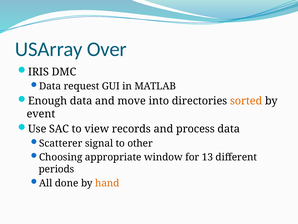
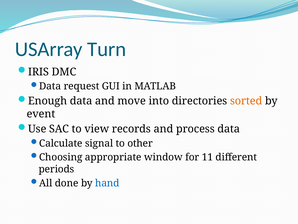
Over: Over -> Turn
Scatterer: Scatterer -> Calculate
13: 13 -> 11
hand colour: orange -> blue
